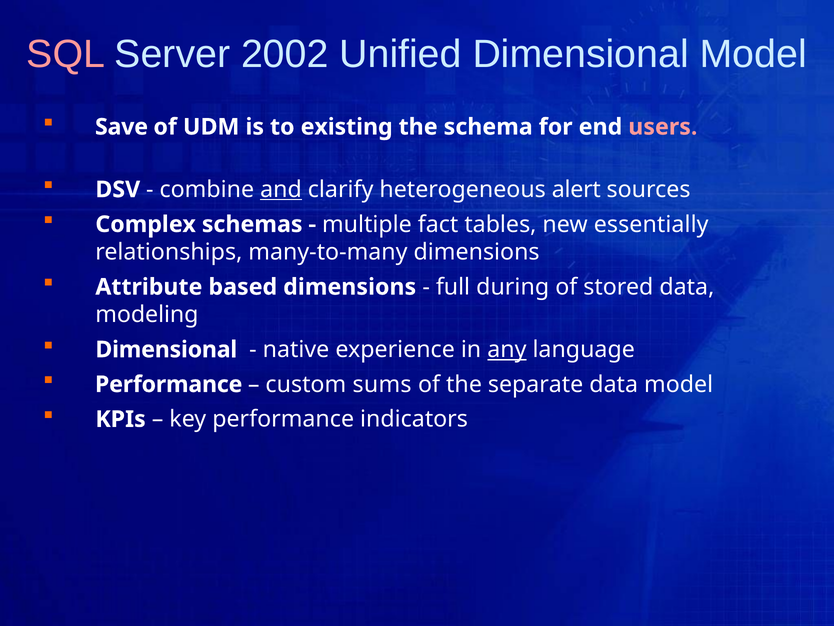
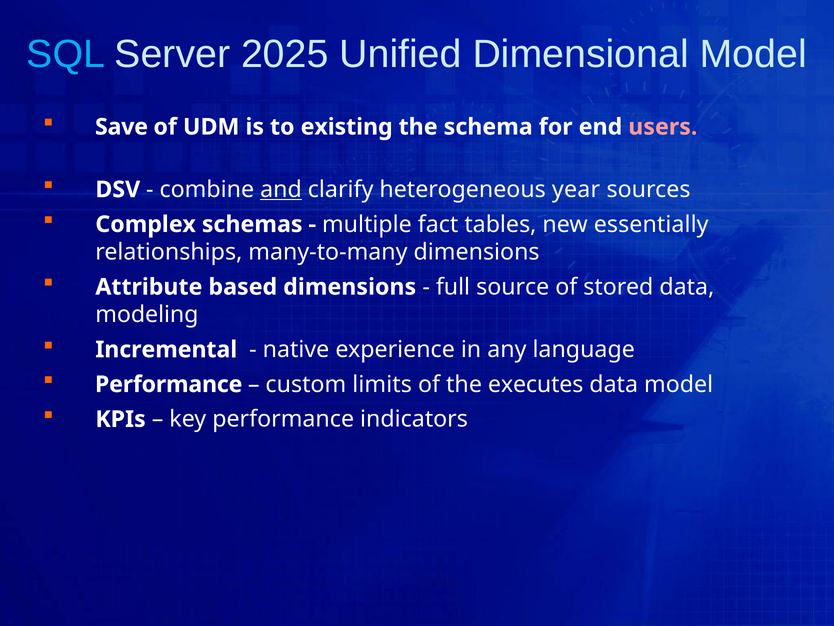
SQL colour: pink -> light blue
2002: 2002 -> 2025
alert: alert -> year
during: during -> source
Dimensional at (166, 349): Dimensional -> Incremental
any underline: present -> none
sums: sums -> limits
separate: separate -> executes
